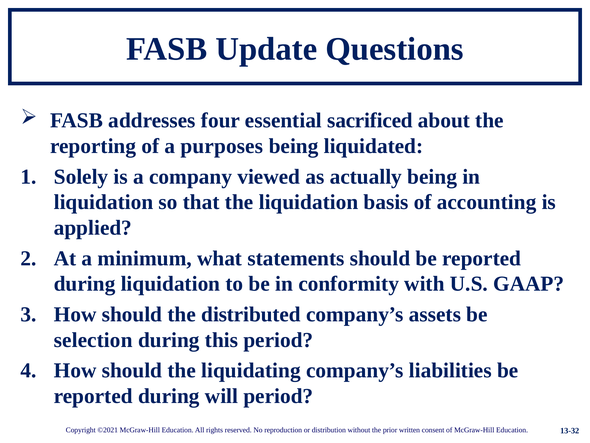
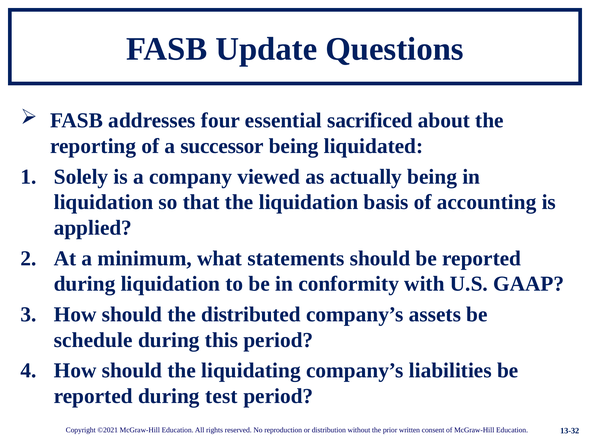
purposes: purposes -> successor
selection: selection -> schedule
will: will -> test
